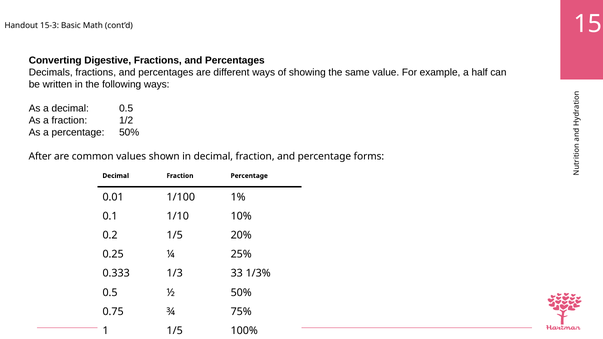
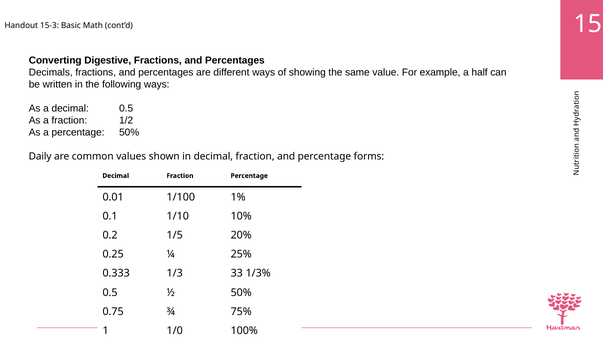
After: After -> Daily
1 1/5: 1/5 -> 1/0
